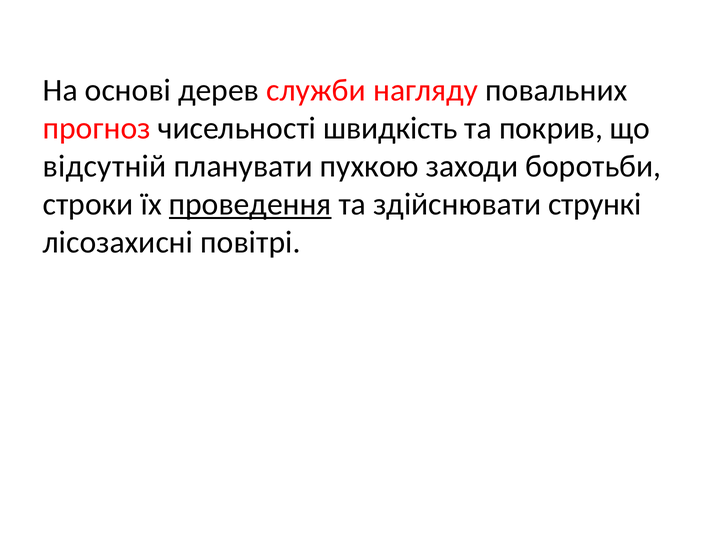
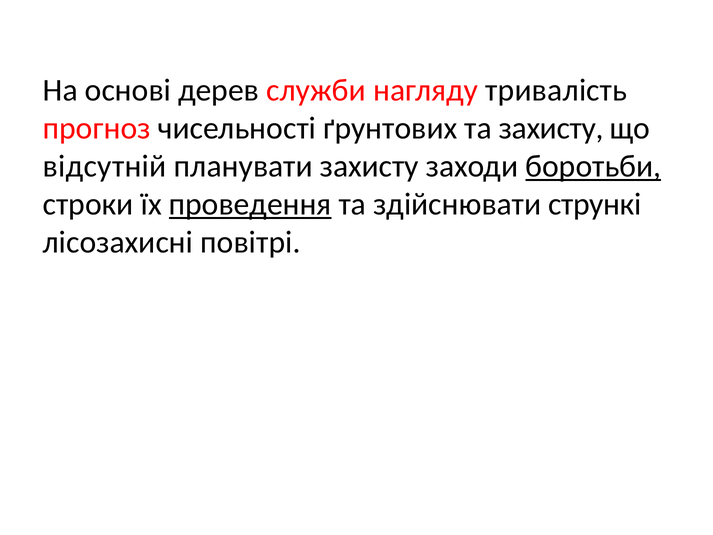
повальних: повальних -> тривалість
швидкість: швидкість -> ґрунтових
та покрив: покрив -> захисту
планувати пухкою: пухкою -> захисту
боротьби underline: none -> present
